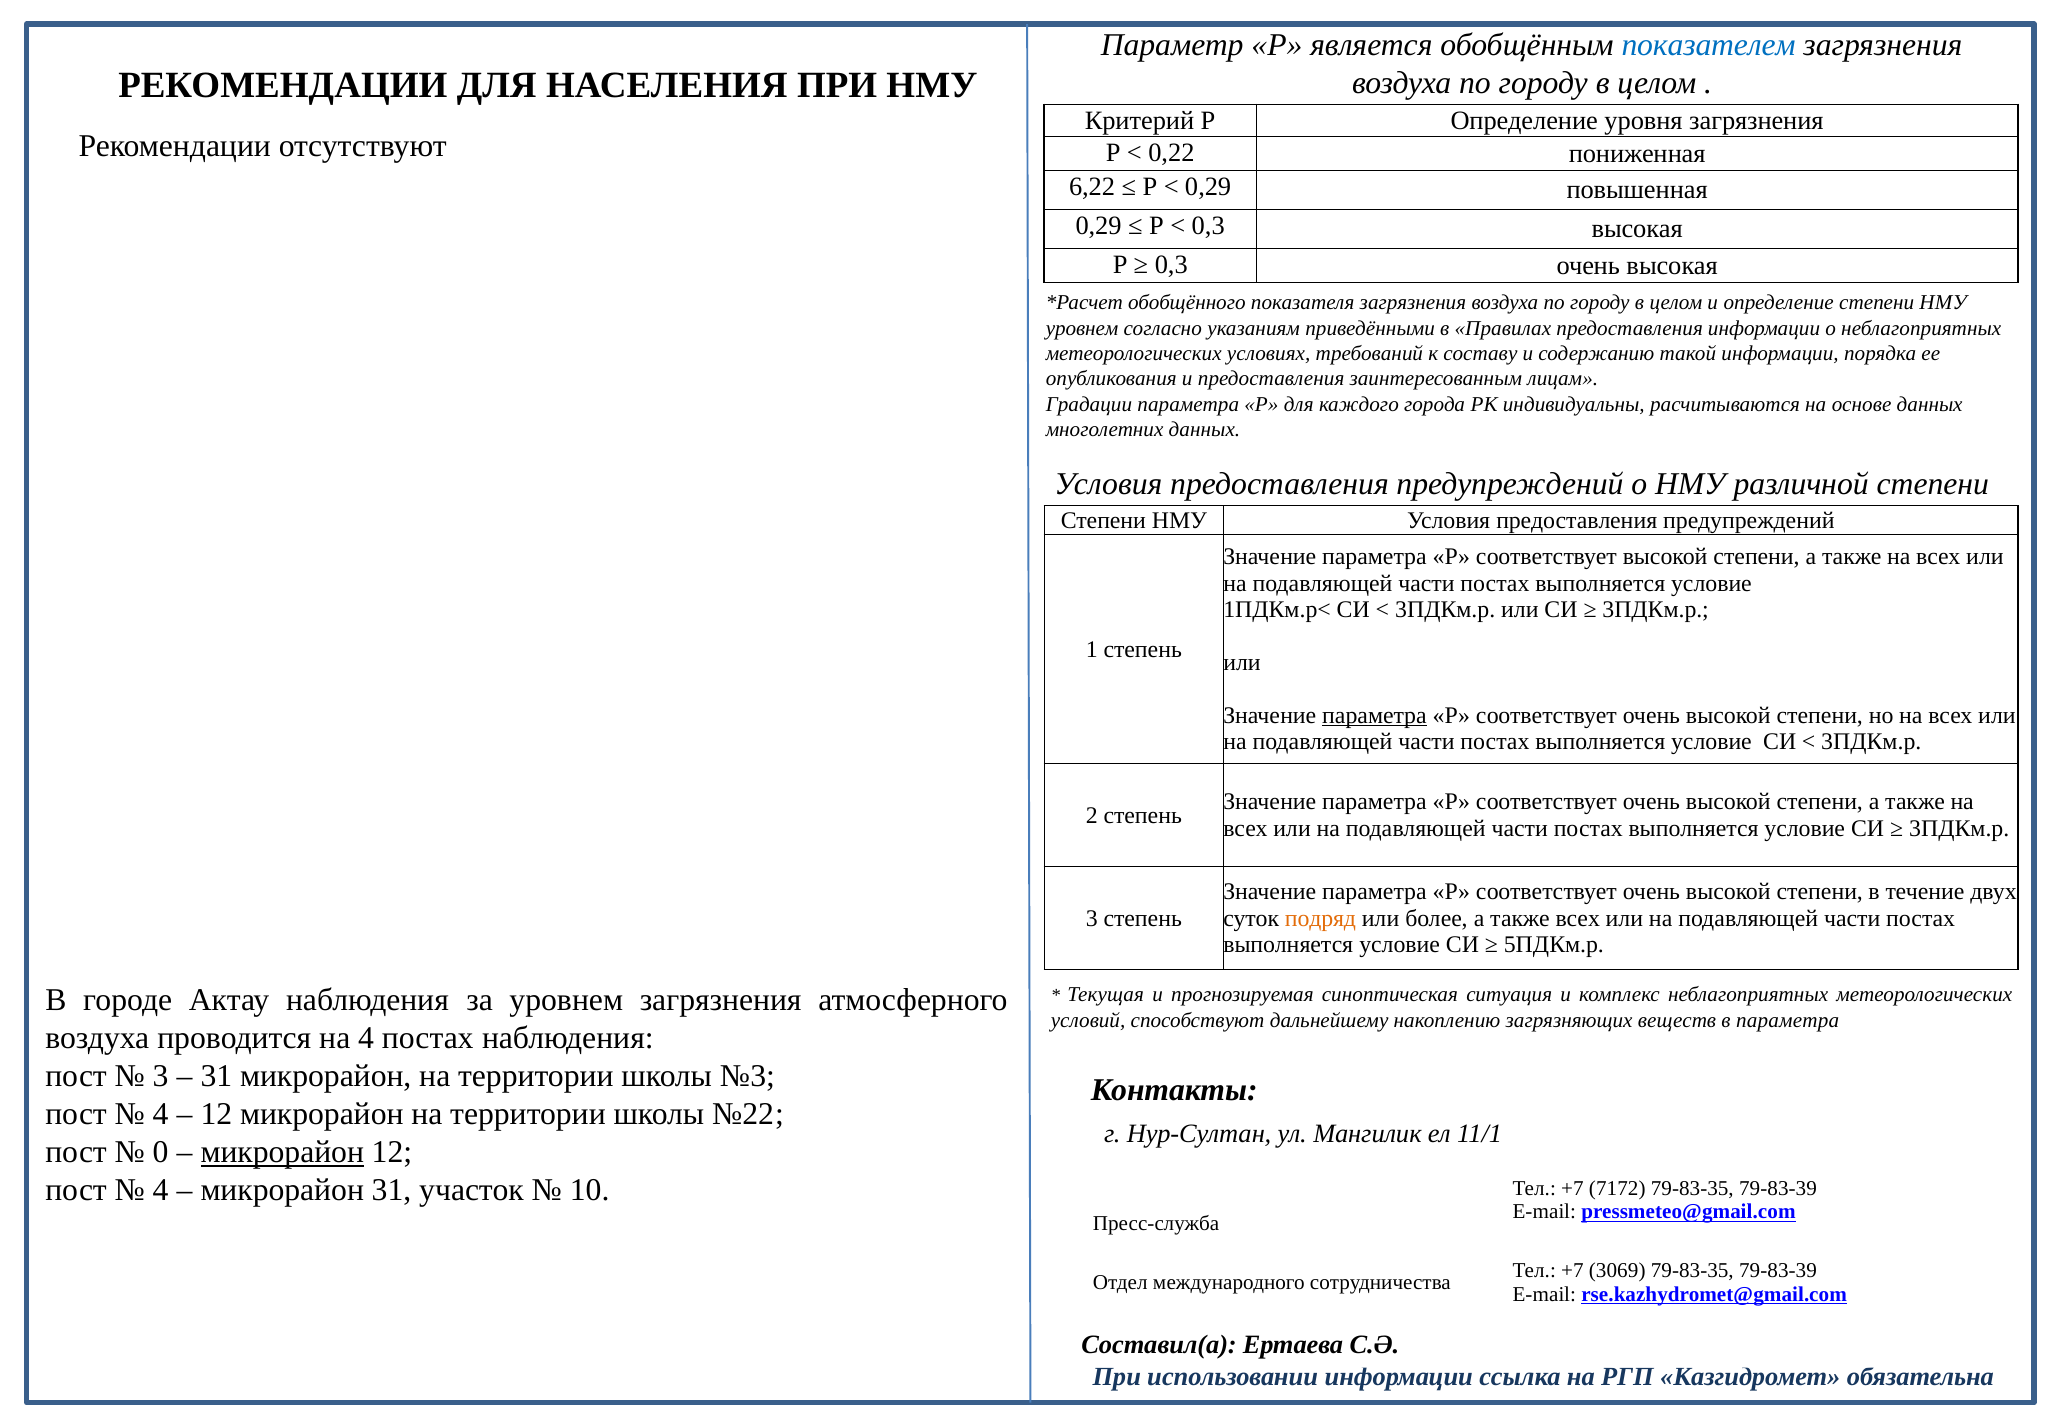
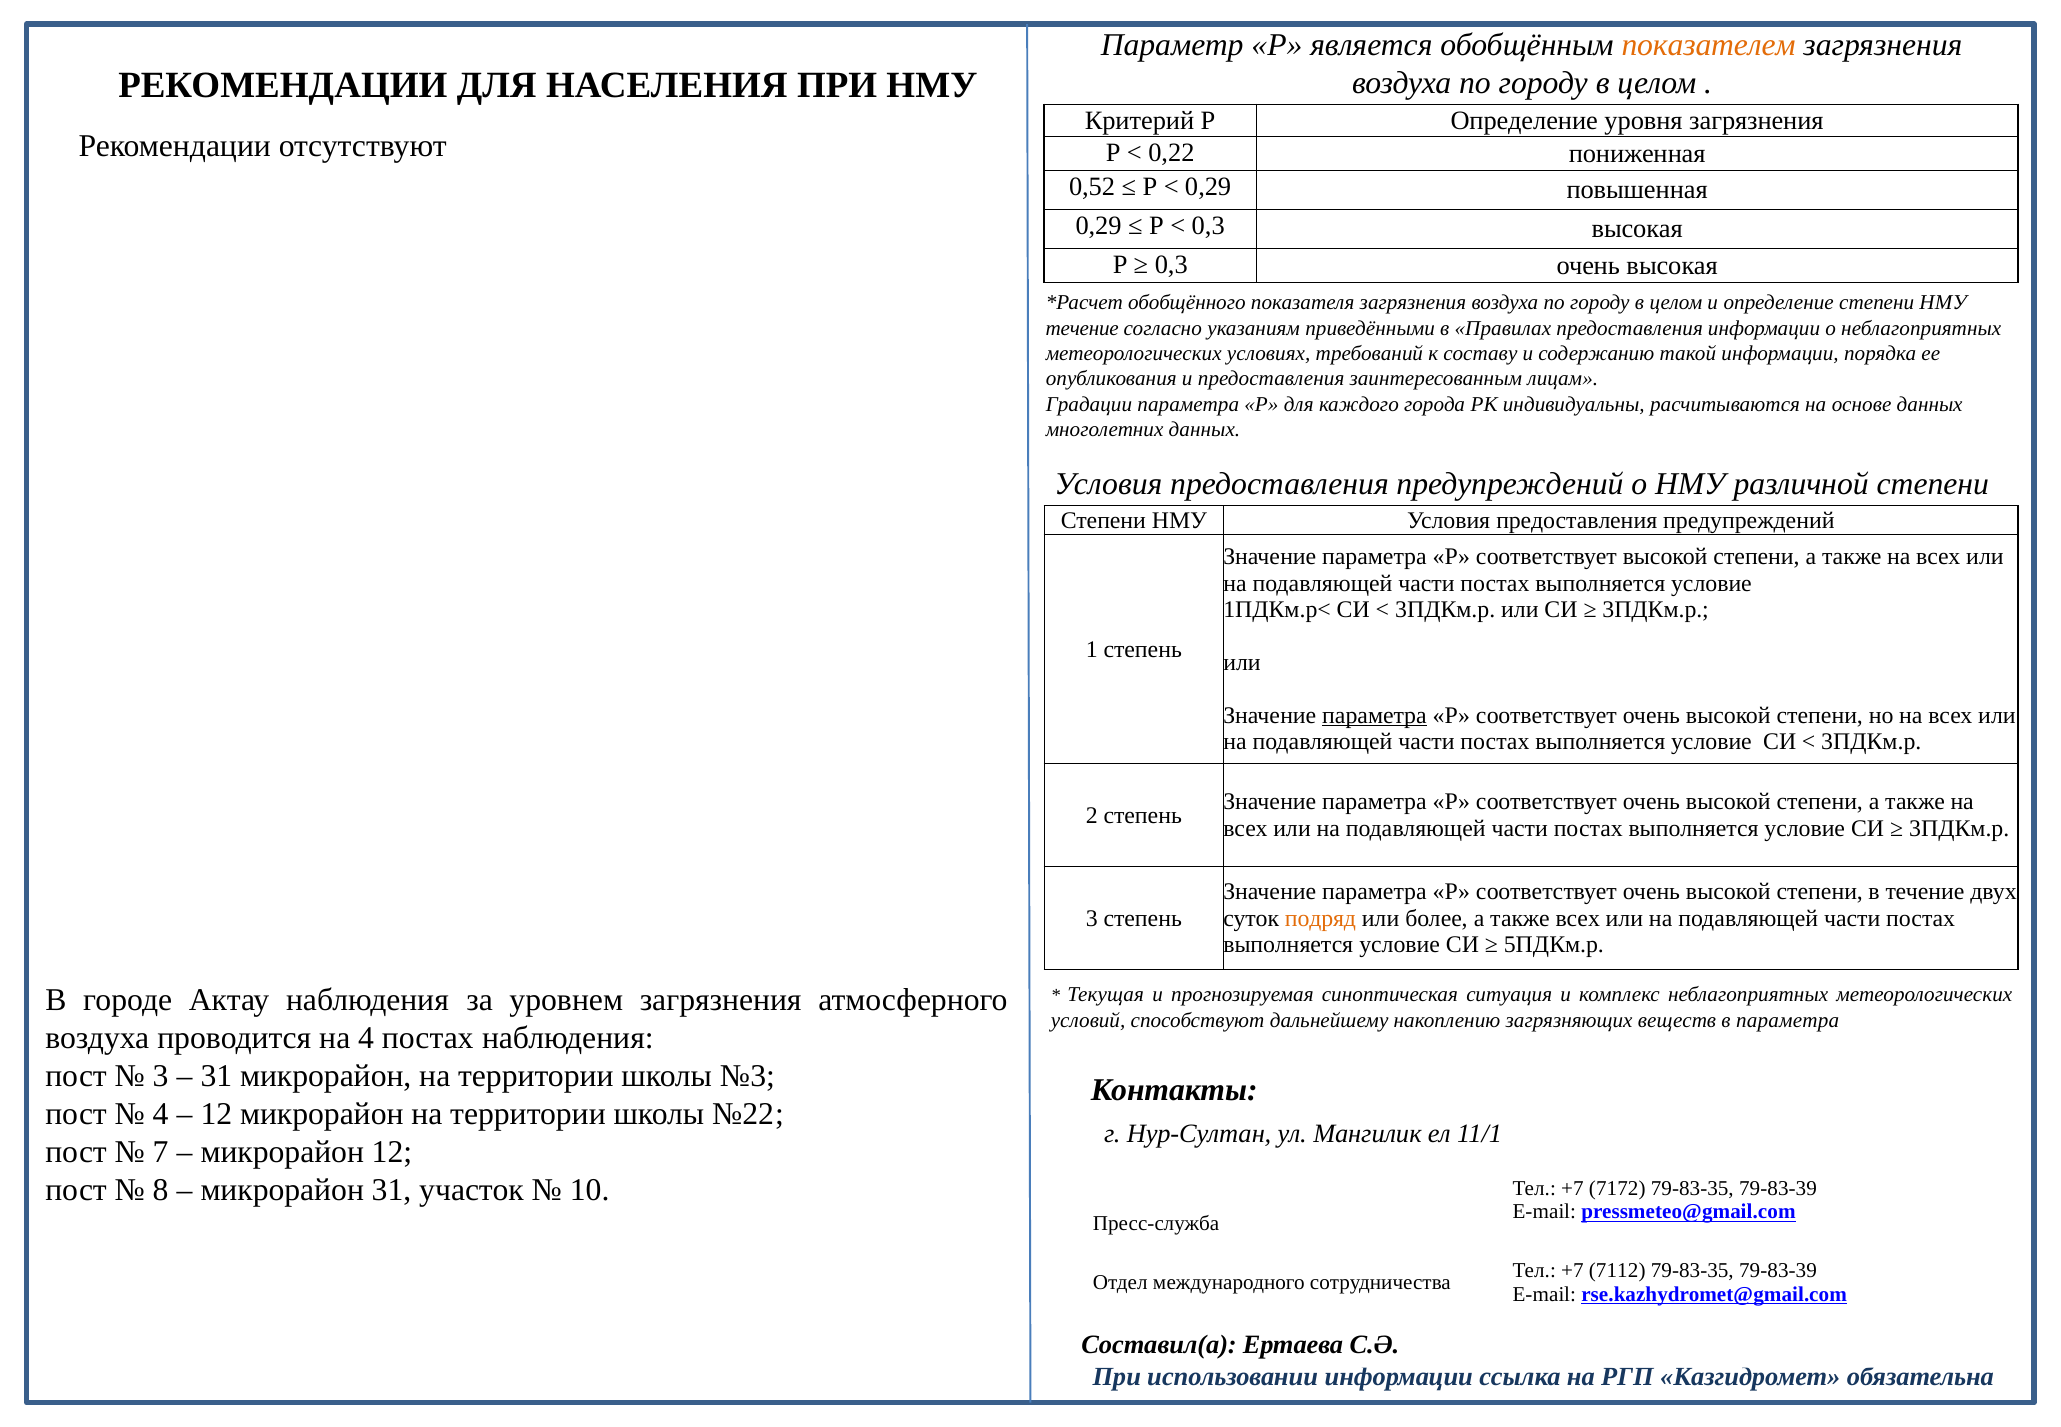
показателем colour: blue -> orange
6,22: 6,22 -> 0,52
уровнем at (1082, 328): уровнем -> течение
0: 0 -> 7
микрорайон at (282, 1152) underline: present -> none
4 at (161, 1190): 4 -> 8
3069: 3069 -> 7112
